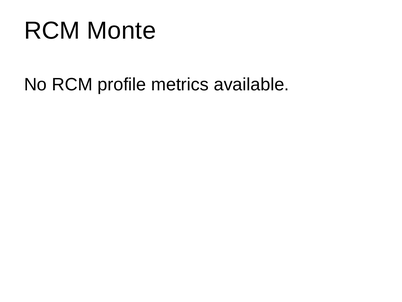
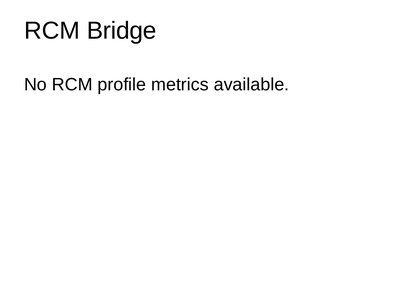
Monte: Monte -> Bridge
